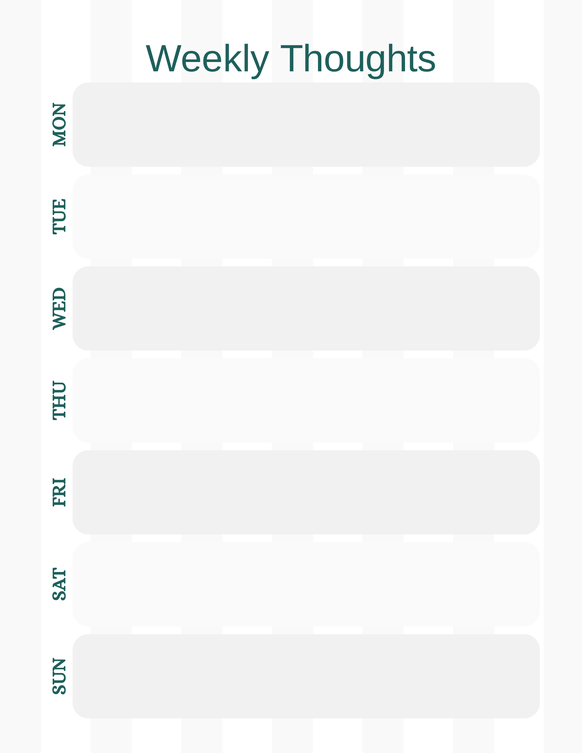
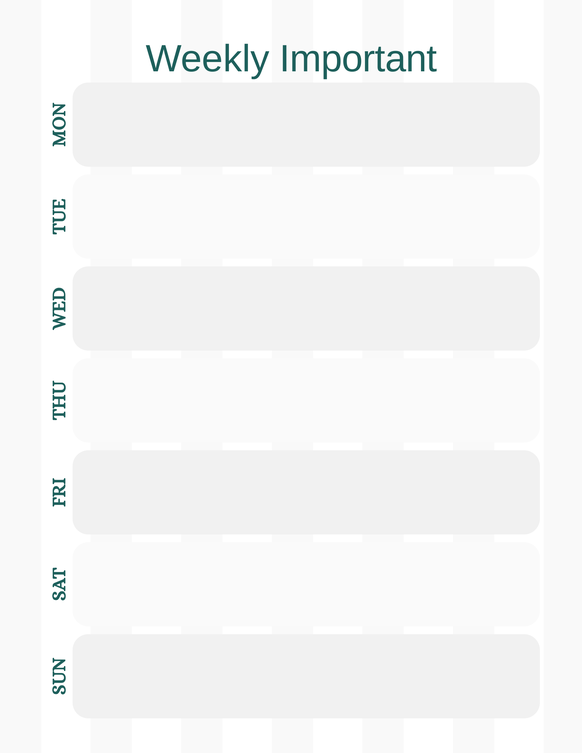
Thoughts: Thoughts -> Important
